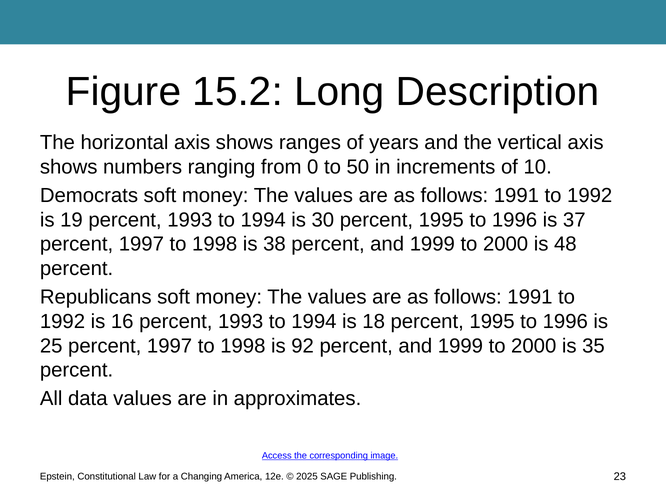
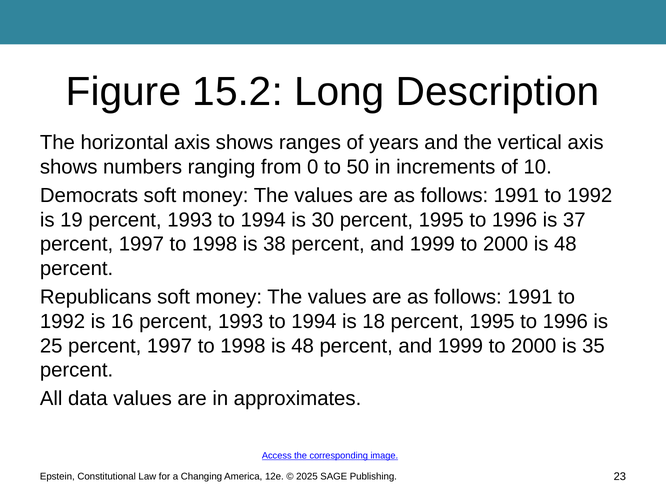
1998 is 92: 92 -> 48
